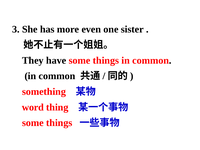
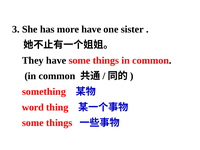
more even: even -> have
